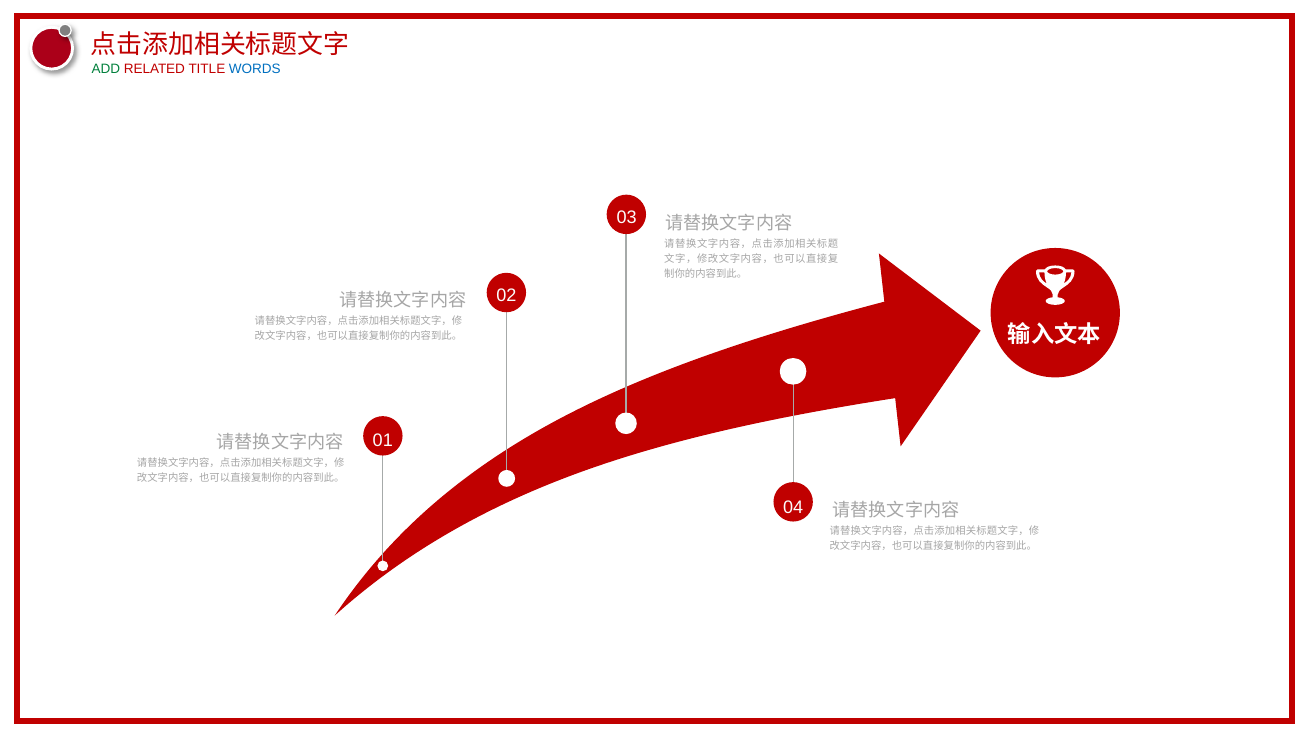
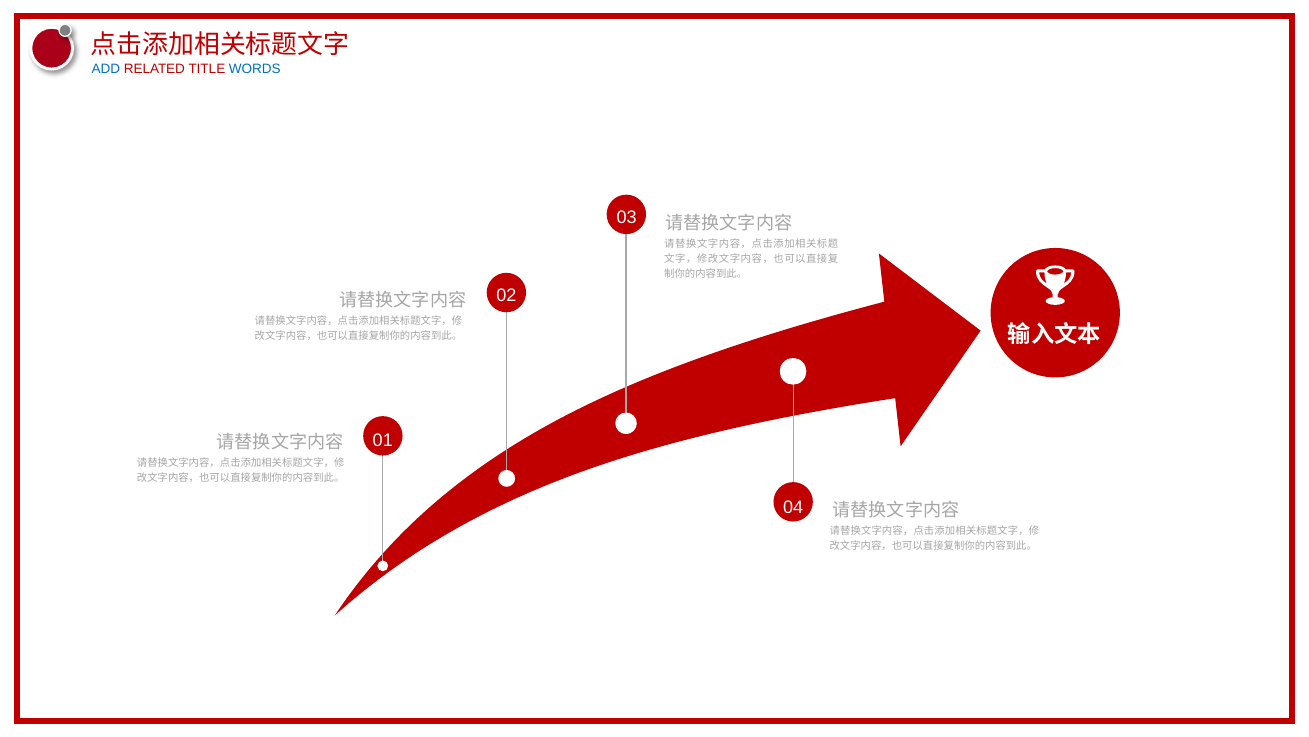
ADD colour: green -> blue
